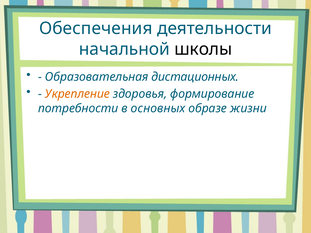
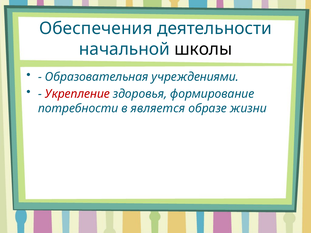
дистационных: дистационных -> учреждениями
Укрепление colour: orange -> red
основных: основных -> является
